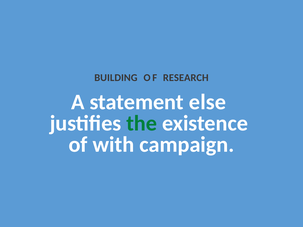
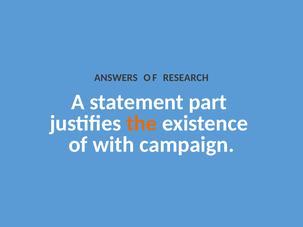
BUILDING: BUILDING -> ANSWERS
else: else -> part
the colour: green -> orange
